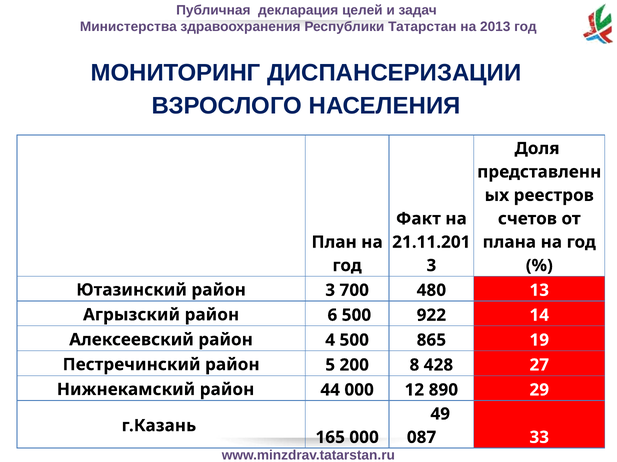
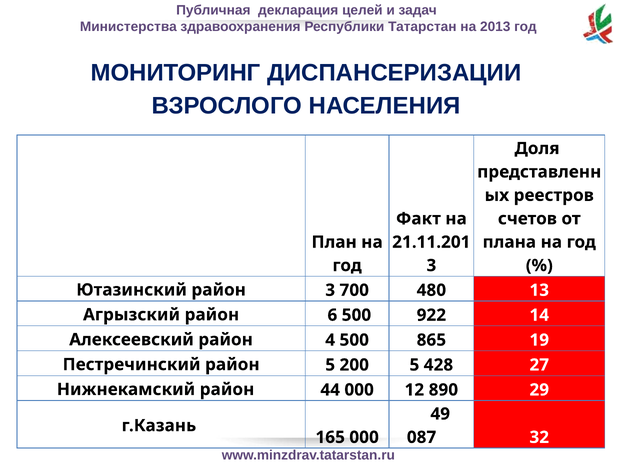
200 8: 8 -> 5
33: 33 -> 32
